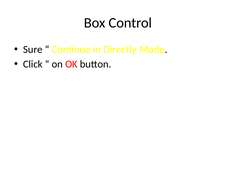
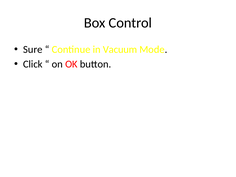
Directly: Directly -> Vacuum
